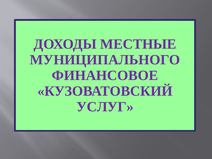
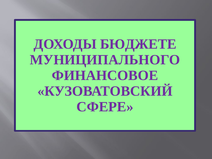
МЕСТНЫЕ: МЕСТНЫЕ -> БЮДЖЕТЕ
УСЛУГ: УСЛУГ -> СФЕРЕ
